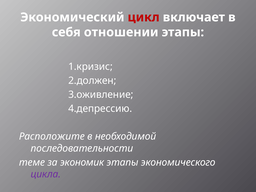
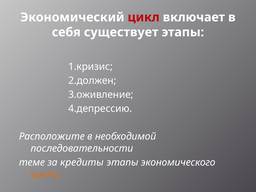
отношении: отношении -> существует
экономик: экономик -> кредиты
цикла colour: purple -> orange
